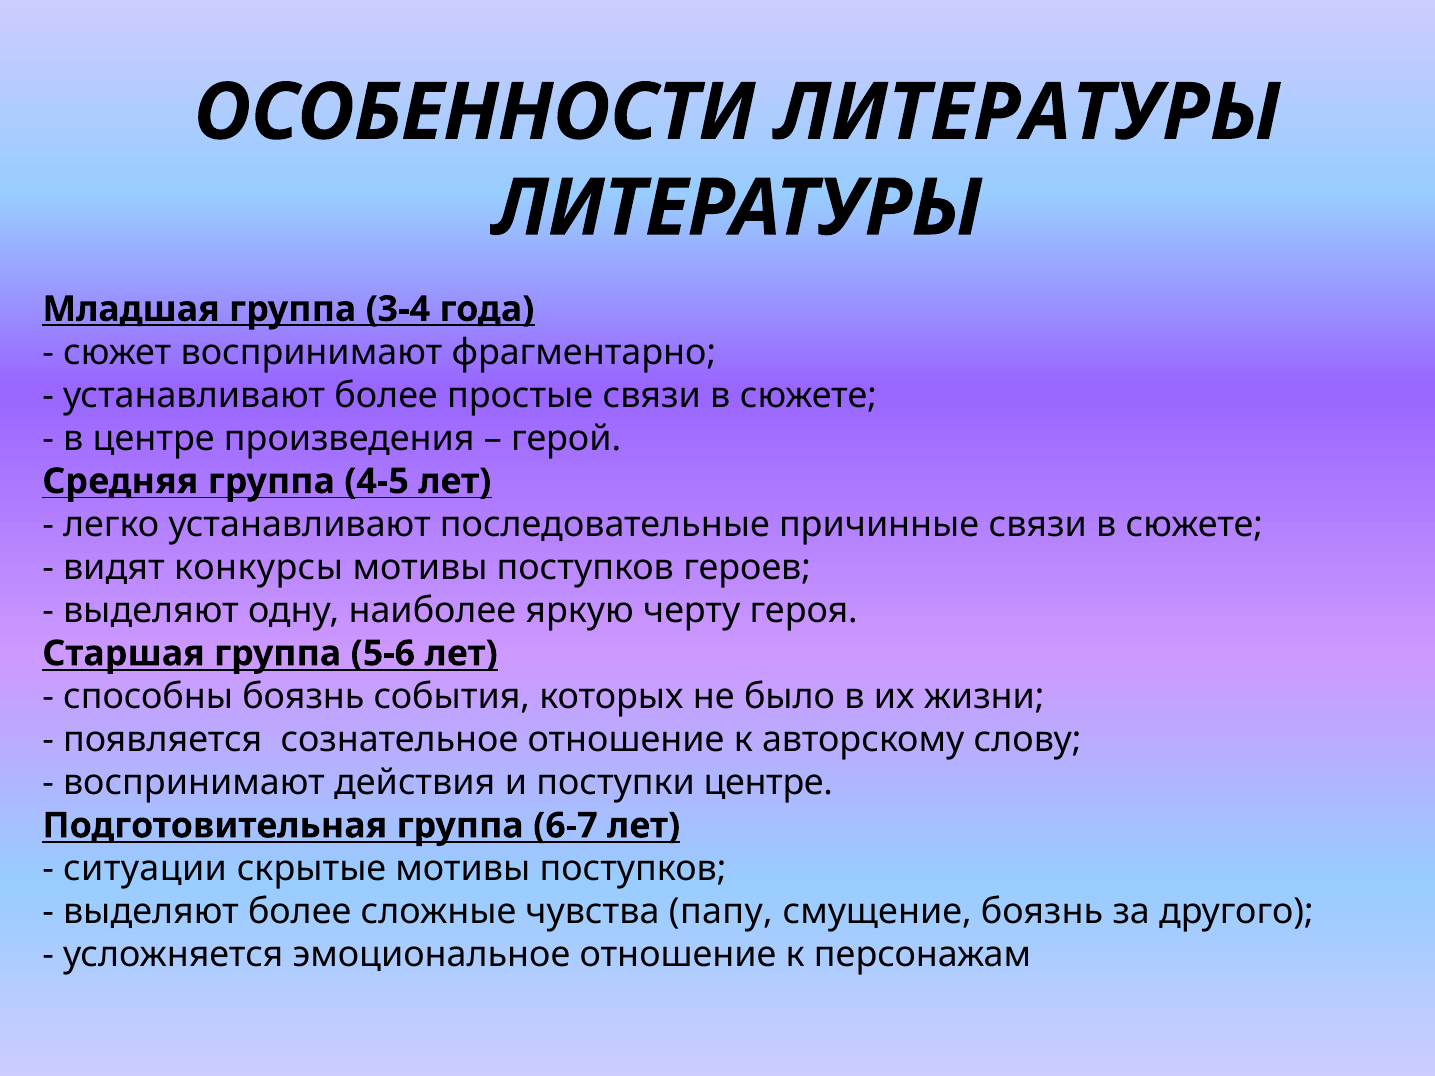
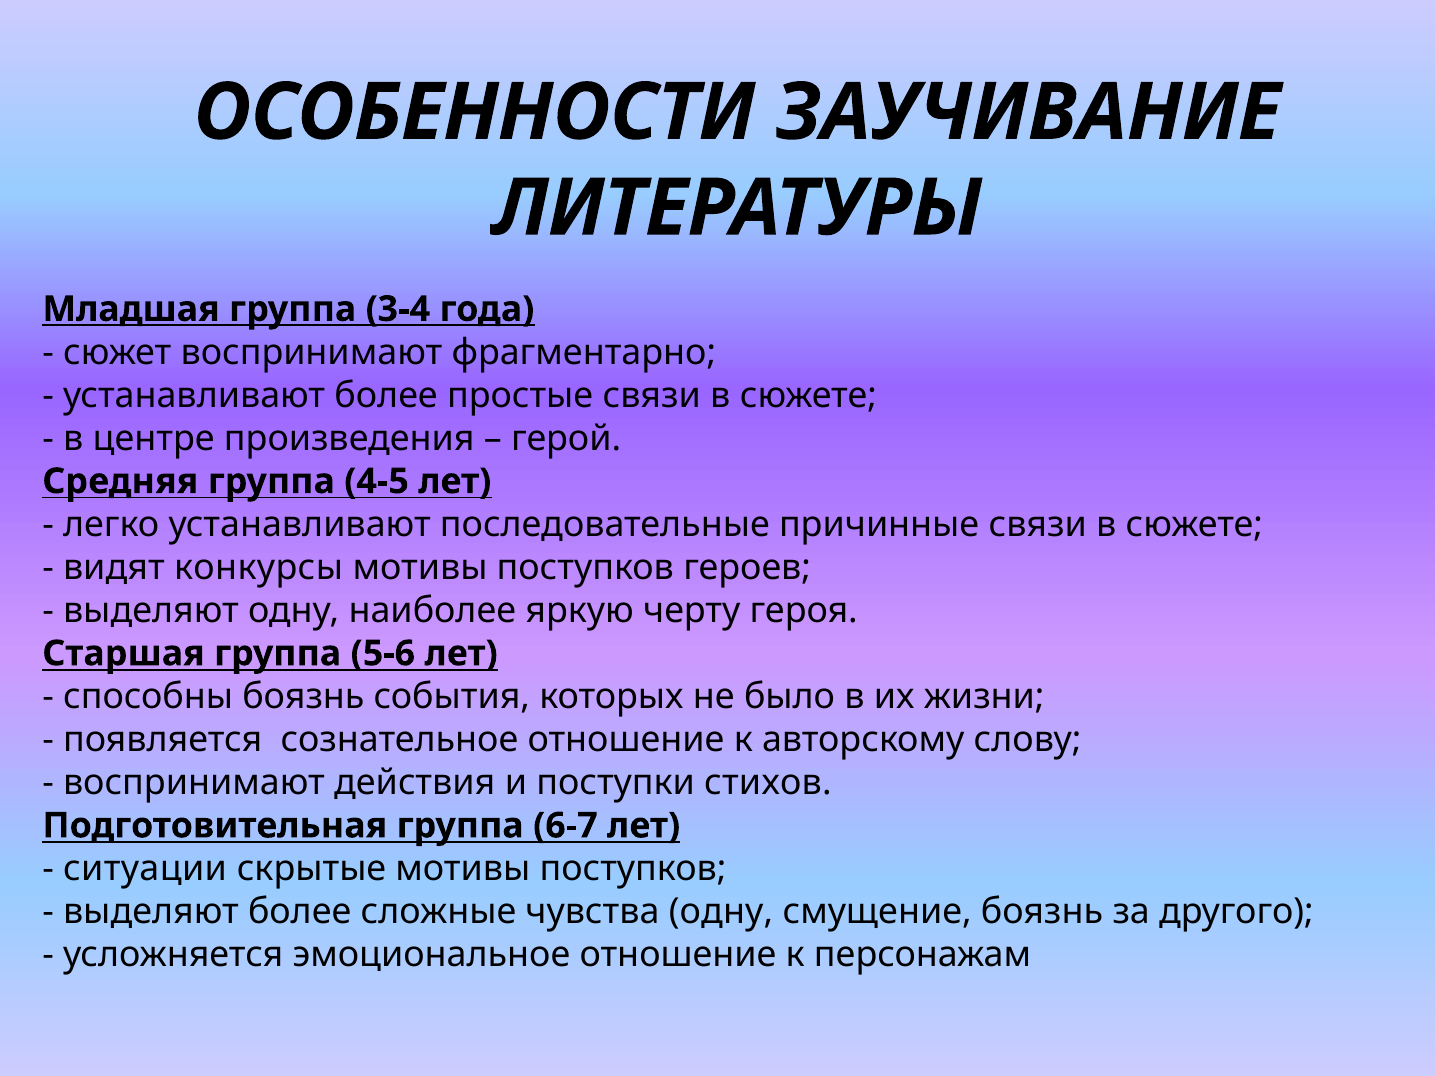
ОСОБЕННОСТИ ЛИТЕРАТУРЫ: ЛИТЕРАТУРЫ -> ЗАУЧИВАНИЕ
поступки центре: центре -> стихов
чувства папу: папу -> одну
